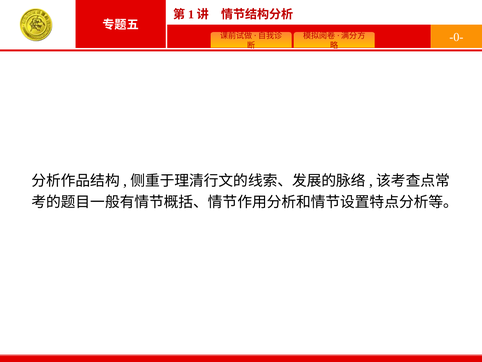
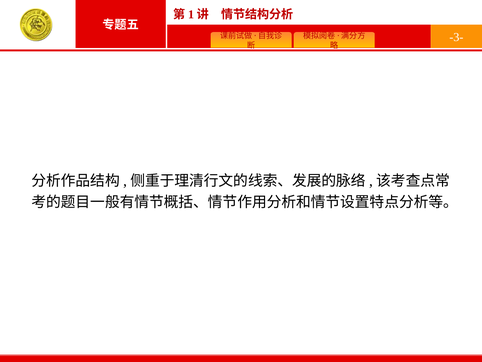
-0-: -0- -> -3-
